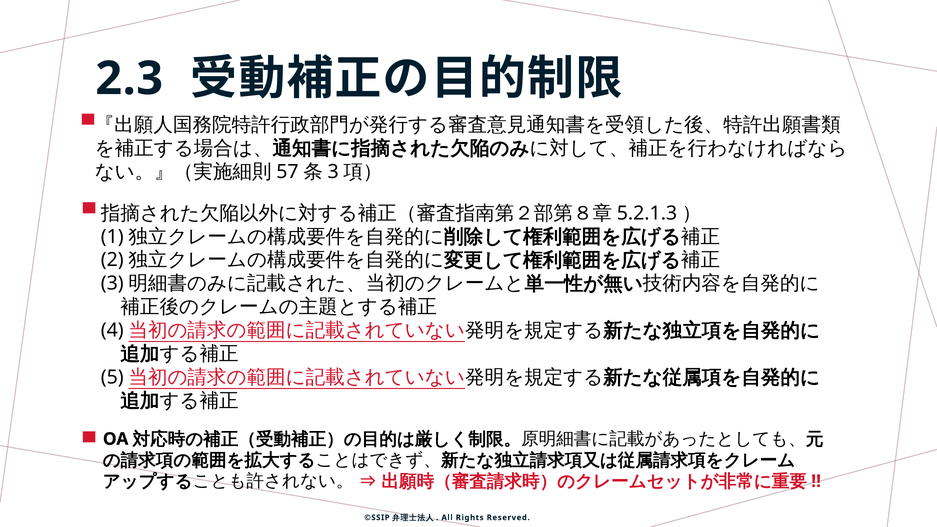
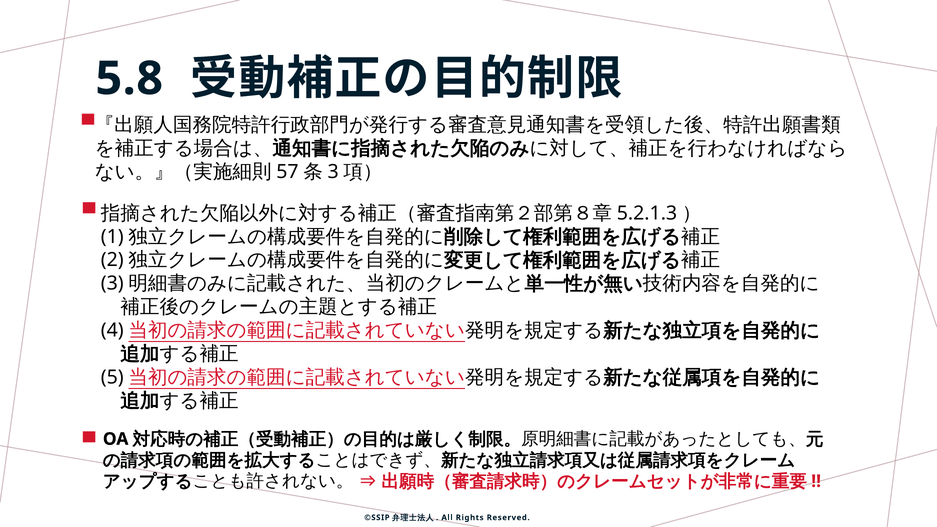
2.3: 2.3 -> 5.8
